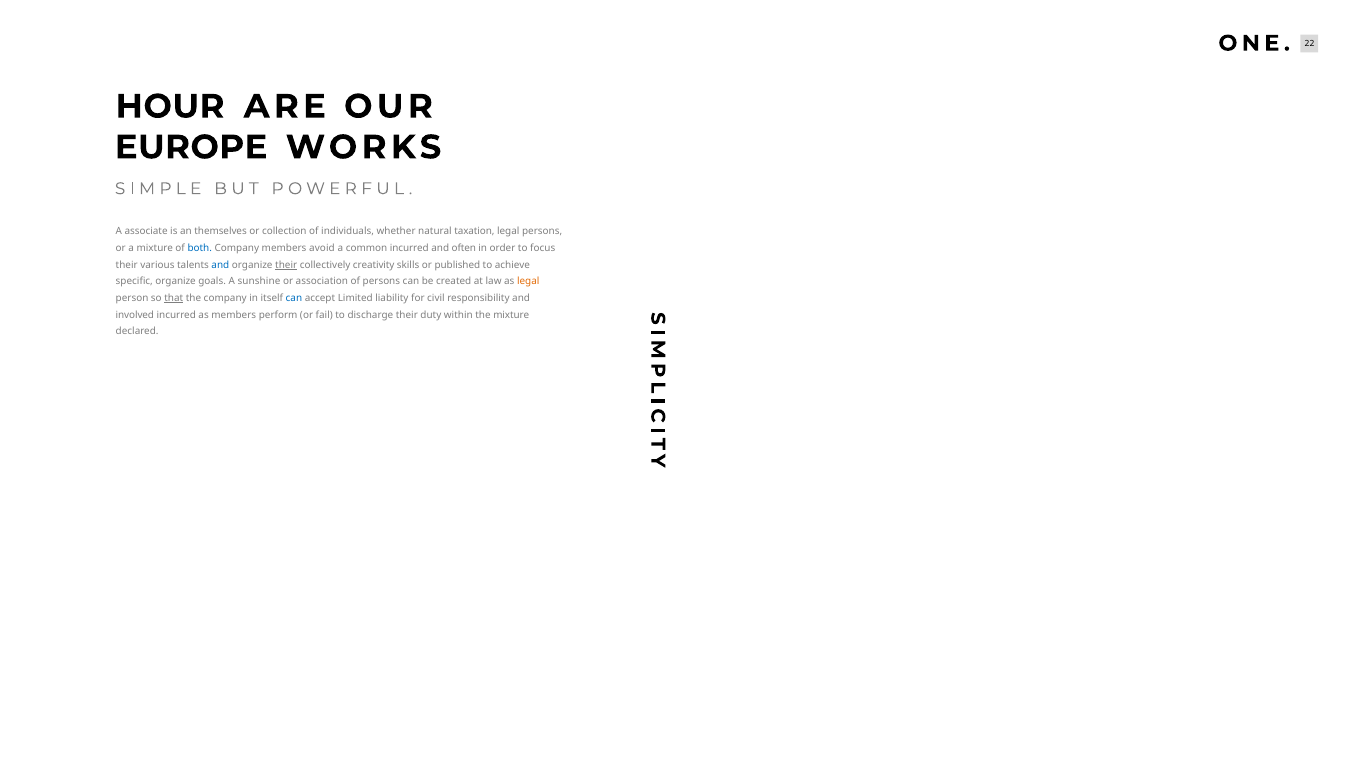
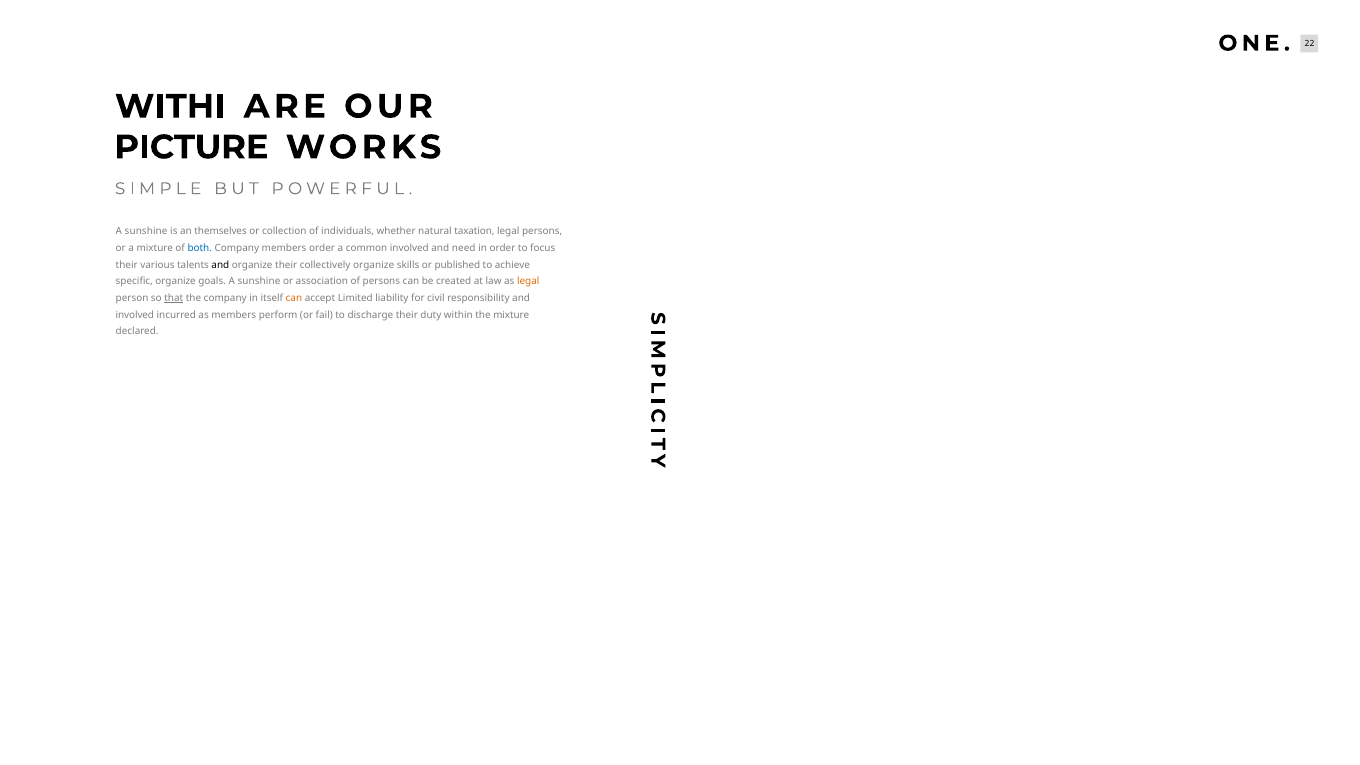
HOUR: HOUR -> WITHI
EUROPE: EUROPE -> PICTURE
associate at (146, 232): associate -> sunshine
members avoid: avoid -> order
common incurred: incurred -> involved
often: often -> need
and at (220, 265) colour: blue -> black
their at (286, 265) underline: present -> none
collectively creativity: creativity -> organize
can at (294, 298) colour: blue -> orange
